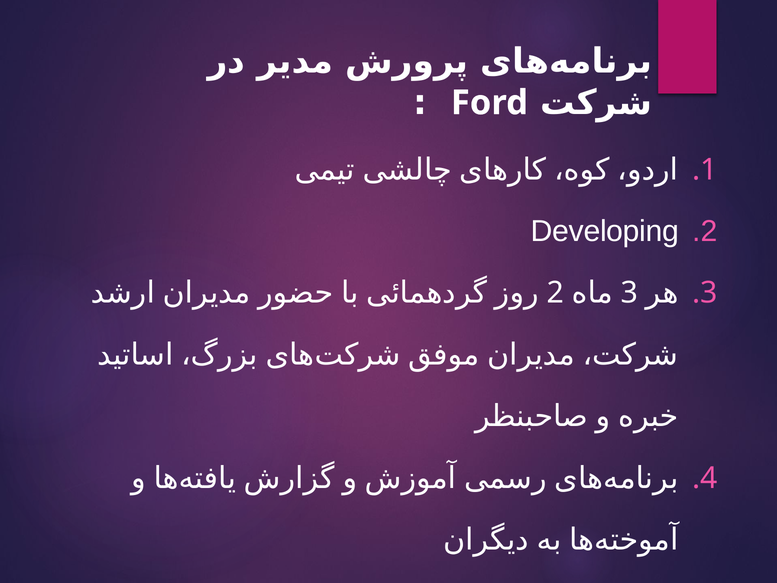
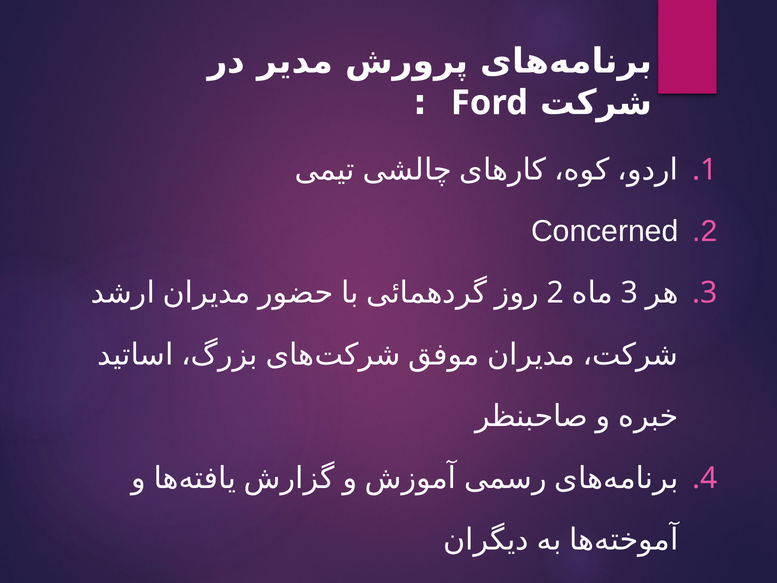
Developing: Developing -> Concerned
